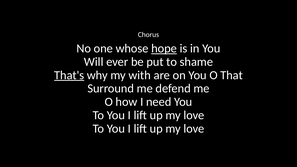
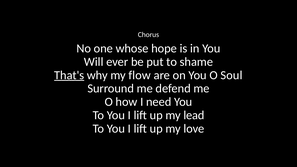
hope underline: present -> none
with: with -> flow
That: That -> Soul
love at (194, 115): love -> lead
